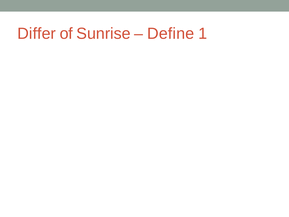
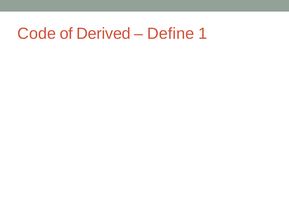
Differ: Differ -> Code
Sunrise: Sunrise -> Derived
